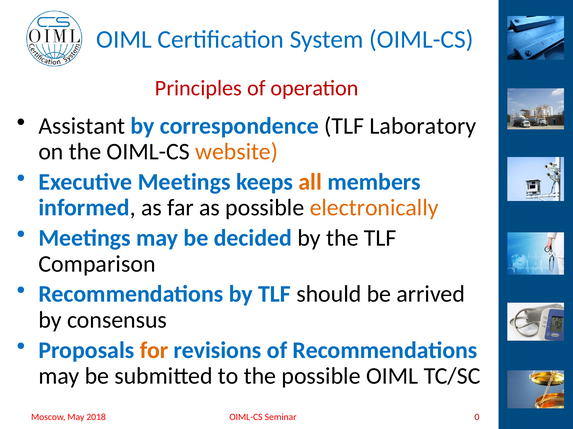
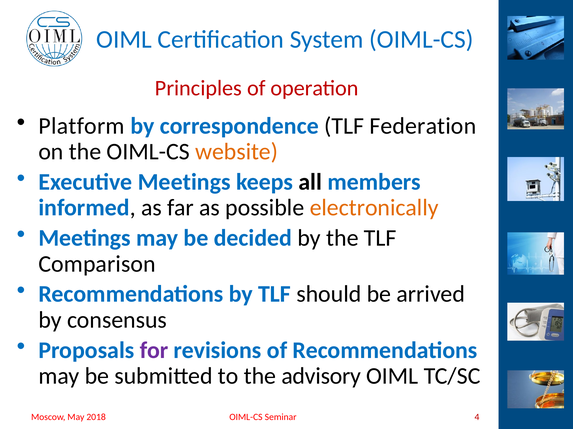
Assistant: Assistant -> Platform
Laboratory: Laboratory -> Federation
all colour: orange -> black
for colour: orange -> purple
the possible: possible -> advisory
0: 0 -> 4
